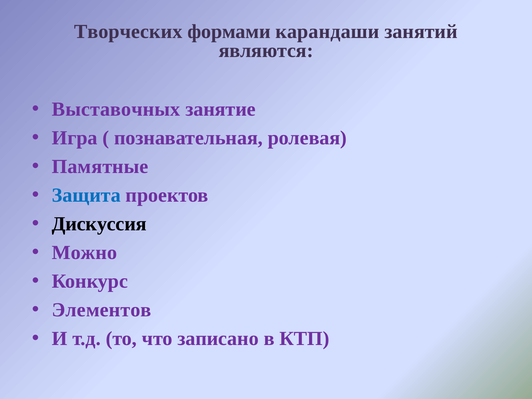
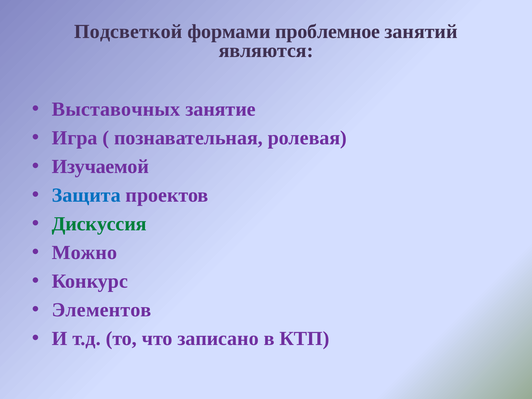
Творческих: Творческих -> Подсветкой
карандаши: карандаши -> проблемное
Памятные: Памятные -> Изучаемой
Дискуссия colour: black -> green
